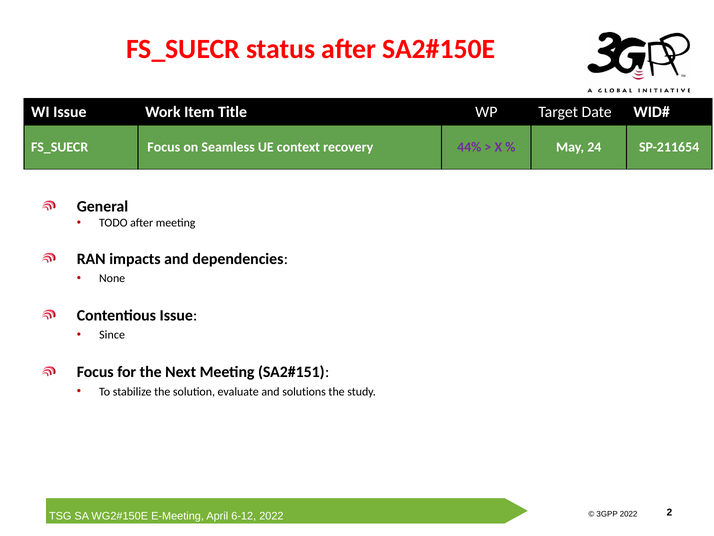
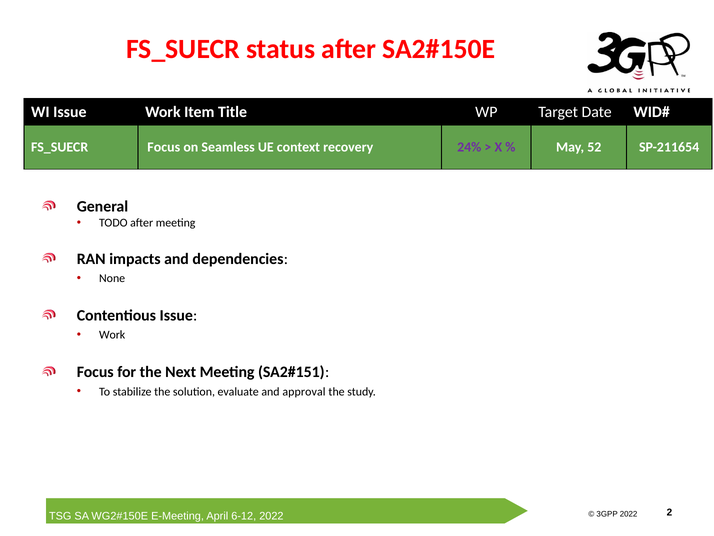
44%: 44% -> 24%
24: 24 -> 52
Since at (112, 335): Since -> Work
solutions: solutions -> approval
